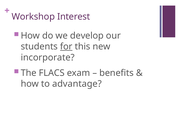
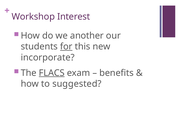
develop: develop -> another
FLACS underline: none -> present
advantage: advantage -> suggested
